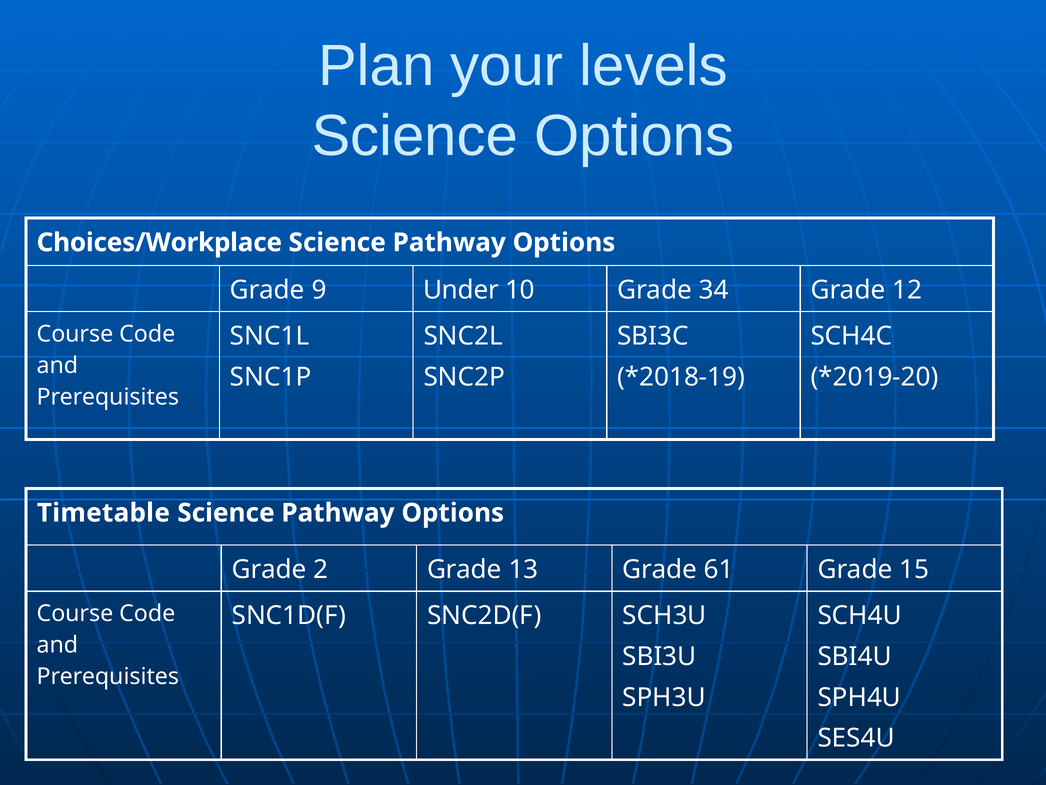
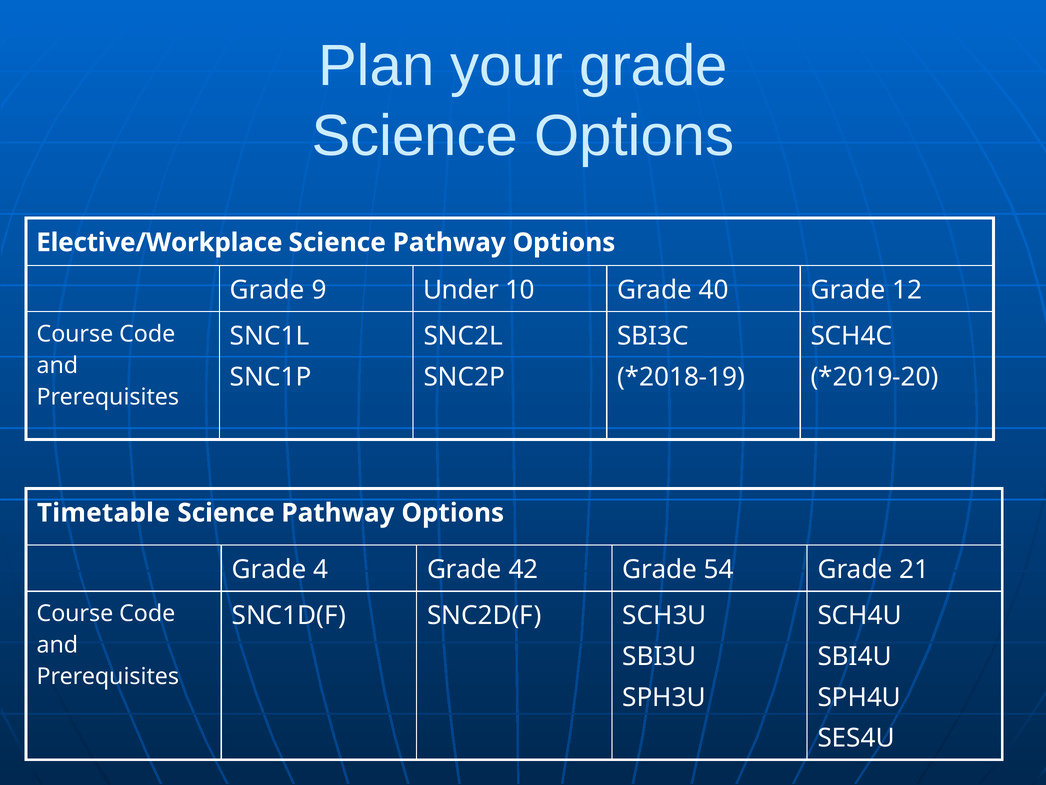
your levels: levels -> grade
Choices/Workplace: Choices/Workplace -> Elective/Workplace
34: 34 -> 40
2: 2 -> 4
13: 13 -> 42
61: 61 -> 54
15: 15 -> 21
